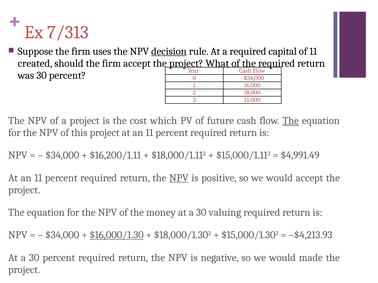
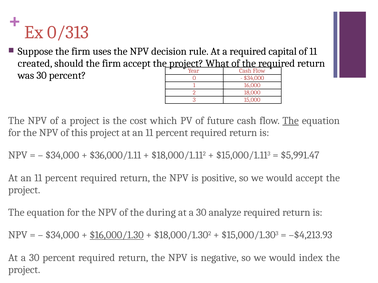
7/313: 7/313 -> 0/313
decision underline: present -> none
$16,200/1.11: $16,200/1.11 -> $36,000/1.11
$4,991.49: $4,991.49 -> $5,991.47
NPV at (179, 178) underline: present -> none
money: money -> during
valuing: valuing -> analyze
made: made -> index
